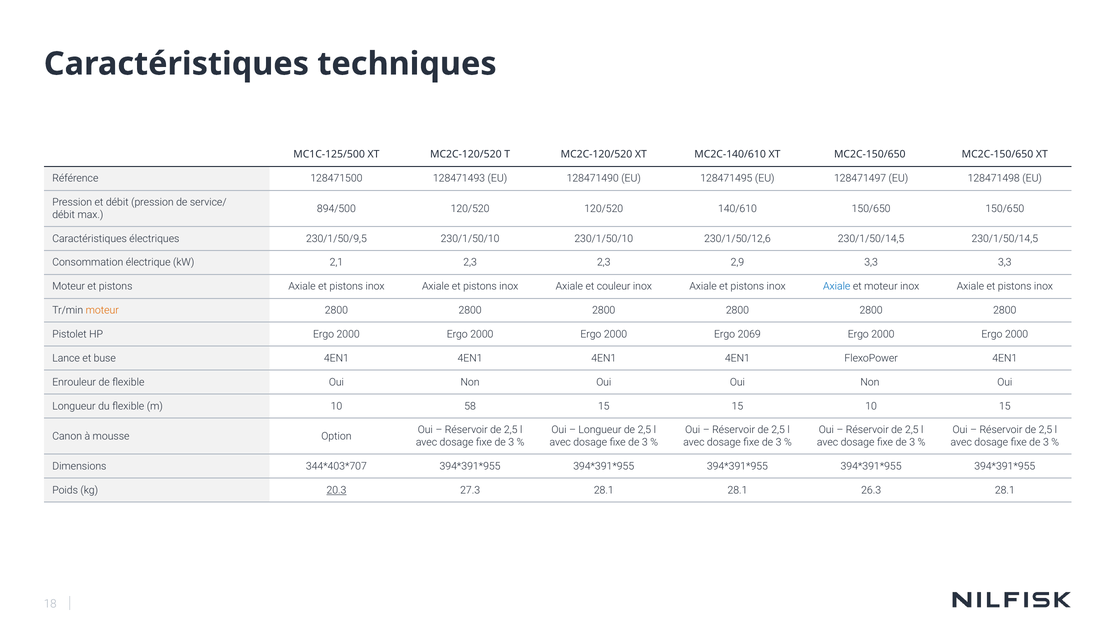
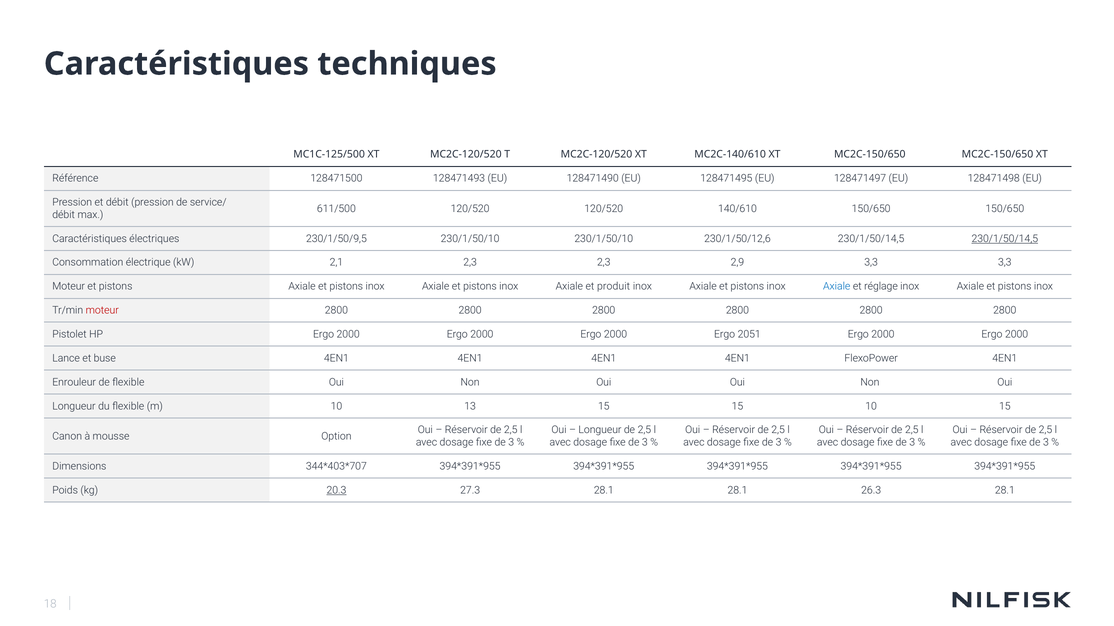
894/500: 894/500 -> 611/500
230/1/50/14,5 at (1005, 239) underline: none -> present
couleur: couleur -> produit
et moteur: moteur -> réglage
moteur at (102, 311) colour: orange -> red
2069: 2069 -> 2051
58: 58 -> 13
